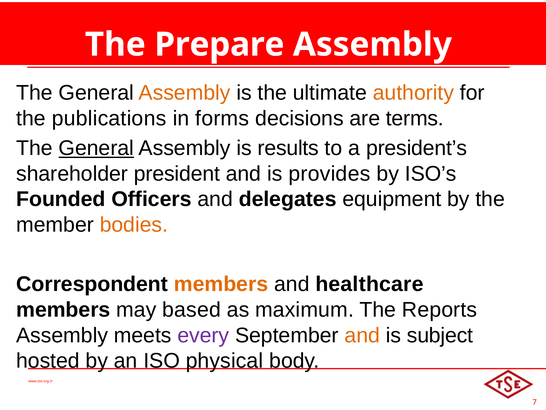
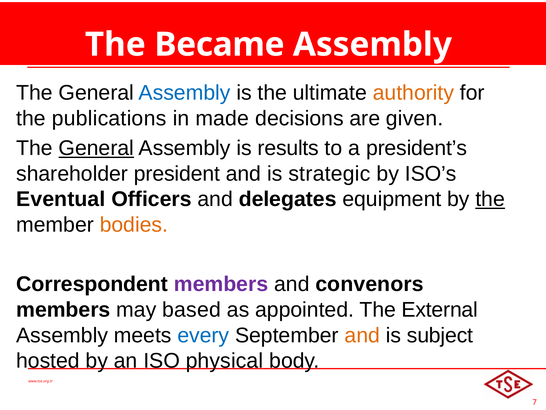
Prepare: Prepare -> Became
Assembly at (185, 93) colour: orange -> blue
forms: forms -> made
terms: terms -> given
provides: provides -> strategic
Founded: Founded -> Eventual
the at (490, 199) underline: none -> present
members at (221, 284) colour: orange -> purple
healthcare: healthcare -> convenors
maximum: maximum -> appointed
Reports: Reports -> External
every colour: purple -> blue
